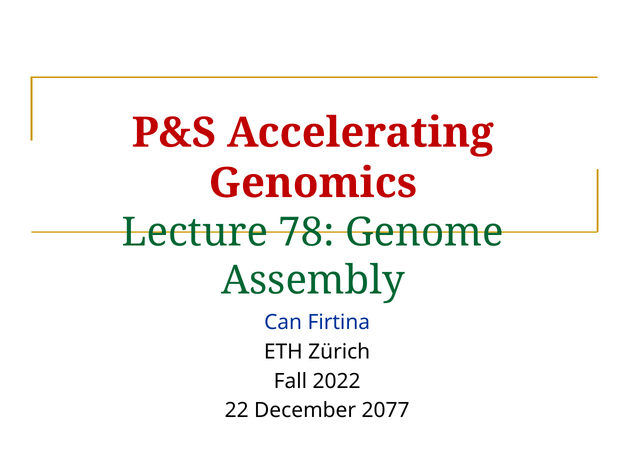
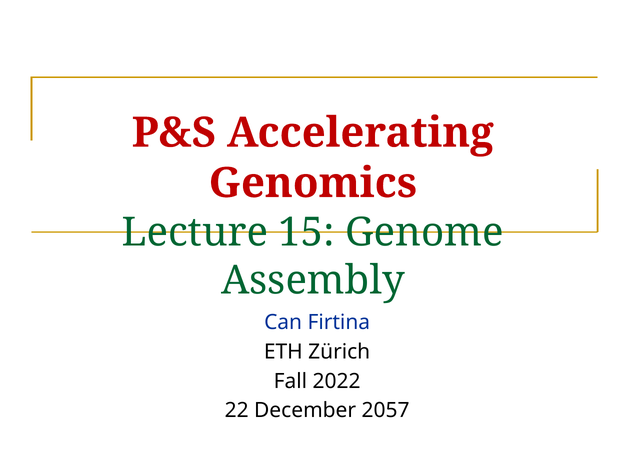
78: 78 -> 15
2077: 2077 -> 2057
